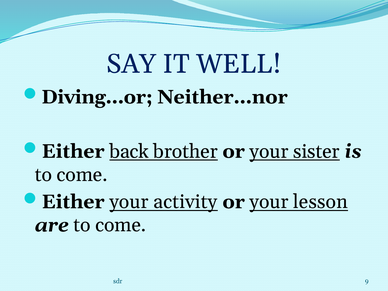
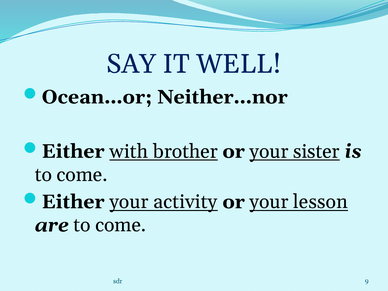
Diving…or: Diving…or -> Ocean…or
back: back -> with
